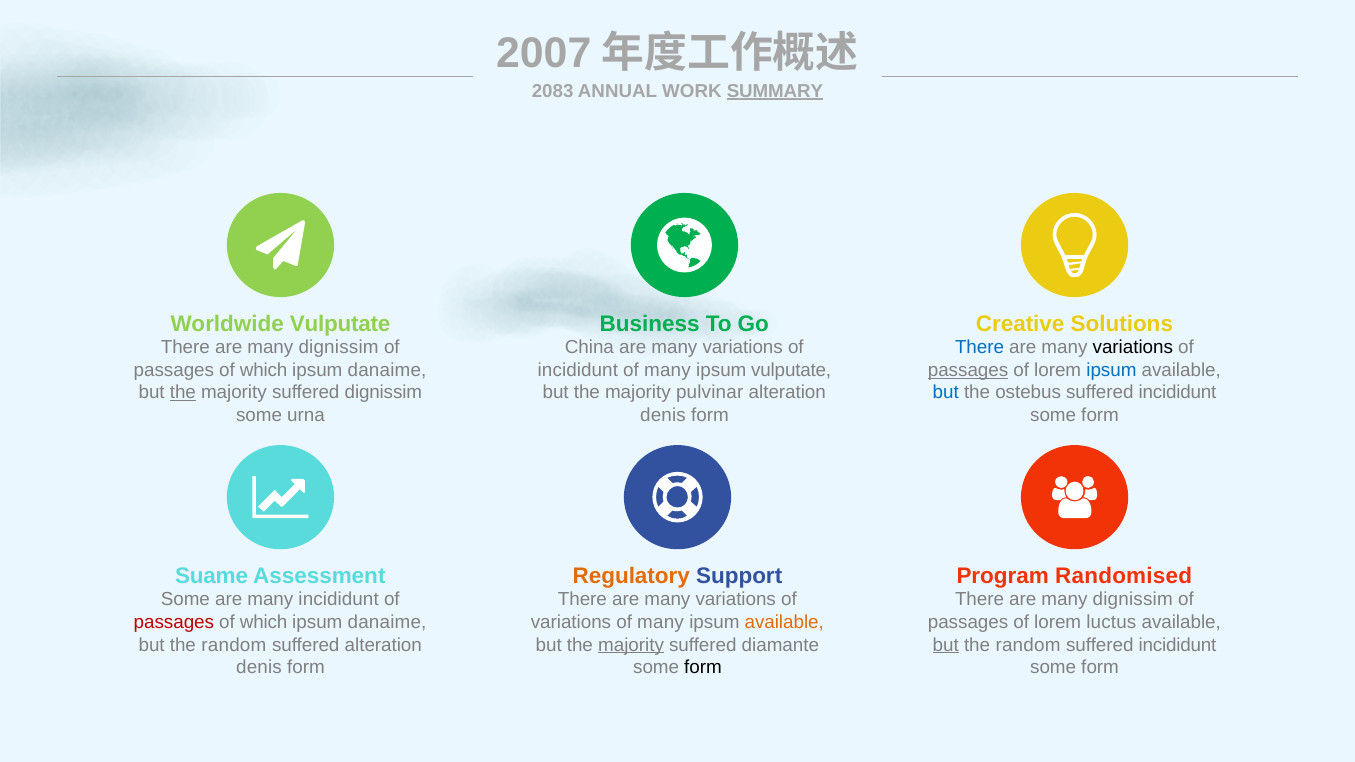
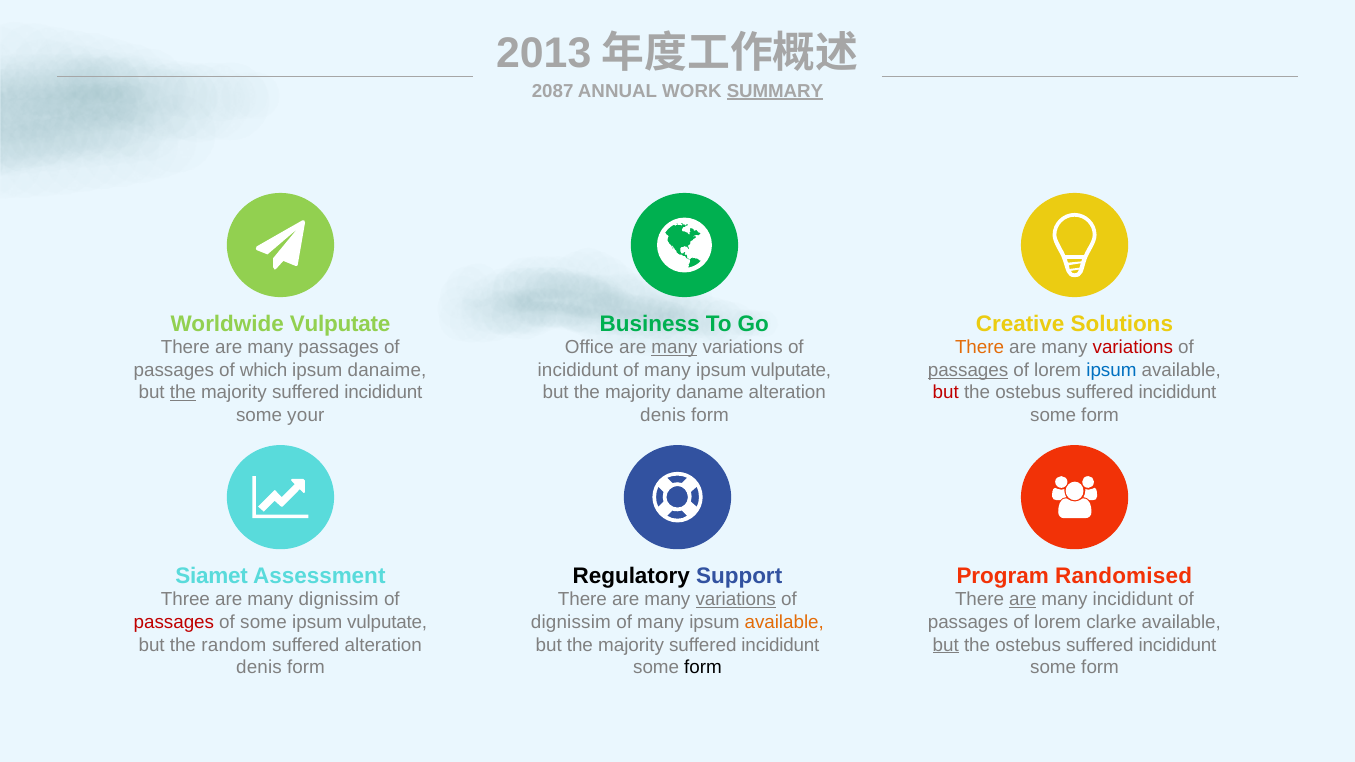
2007: 2007 -> 2013
2083: 2083 -> 2087
dignissim at (339, 348): dignissim -> passages
China: China -> Office
many at (674, 348) underline: none -> present
There at (980, 348) colour: blue -> orange
variations at (1133, 348) colour: black -> red
dignissim at (383, 393): dignissim -> incididunt
pulvinar: pulvinar -> daname
but at (946, 393) colour: blue -> red
urna: urna -> your
Suame: Suame -> Siamet
Regulatory colour: orange -> black
Some at (185, 600): Some -> Three
many incididunt: incididunt -> dignissim
variations at (736, 600) underline: none -> present
are at (1023, 600) underline: none -> present
dignissim at (1133, 600): dignissim -> incididunt
which at (264, 622): which -> some
danaime at (387, 622): danaime -> vulputate
variations at (571, 622): variations -> dignissim
luctus: luctus -> clarke
majority at (631, 645) underline: present -> none
diamante at (780, 645): diamante -> incididunt
random at (1028, 645): random -> ostebus
